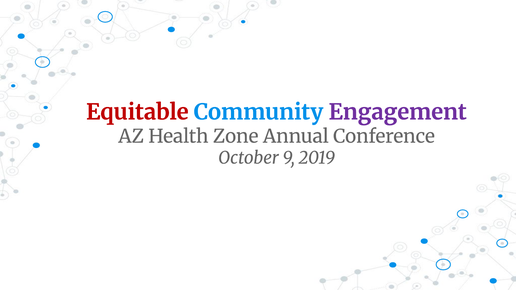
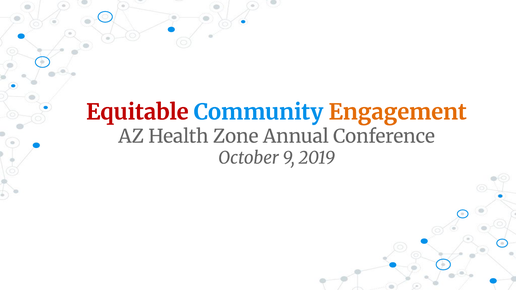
Engagement colour: purple -> orange
